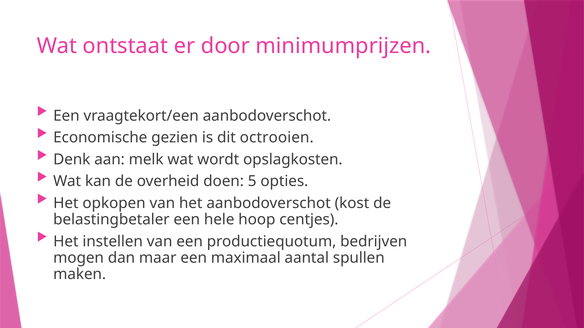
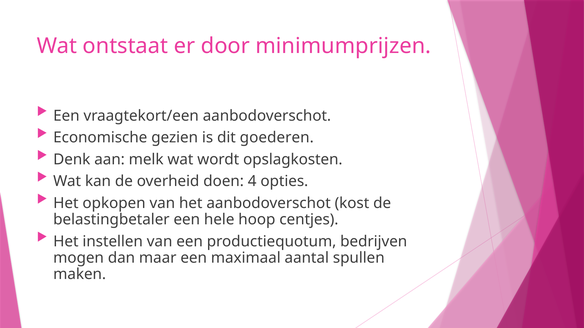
octrooien: octrooien -> goederen
5: 5 -> 4
